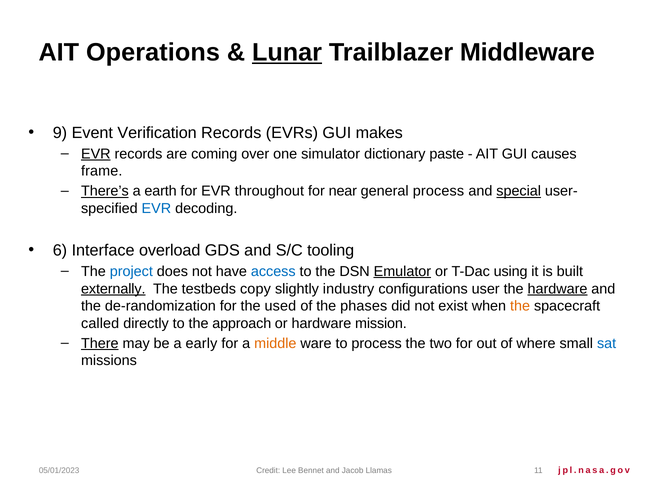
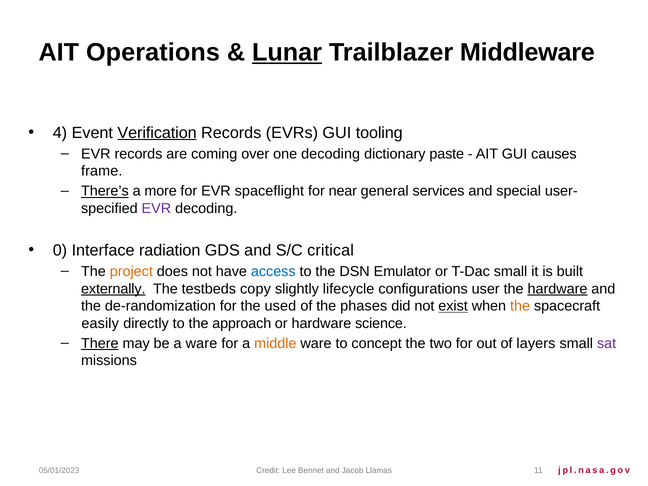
9: 9 -> 4
Verification underline: none -> present
makes: makes -> tooling
EVR at (96, 154) underline: present -> none
one simulator: simulator -> decoding
earth: earth -> more
throughout: throughout -> spaceflight
general process: process -> services
special underline: present -> none
EVR at (156, 209) colour: blue -> purple
6: 6 -> 0
overload: overload -> radiation
tooling: tooling -> critical
project colour: blue -> orange
Emulator underline: present -> none
T-Dac using: using -> small
industry: industry -> lifecycle
exist underline: none -> present
called: called -> easily
mission: mission -> science
a early: early -> ware
to process: process -> concept
where: where -> layers
sat colour: blue -> purple
